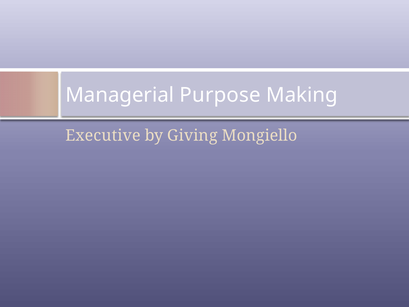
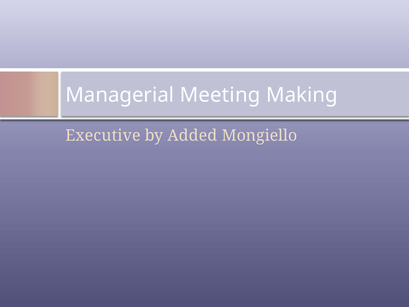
Purpose: Purpose -> Meeting
Giving: Giving -> Added
